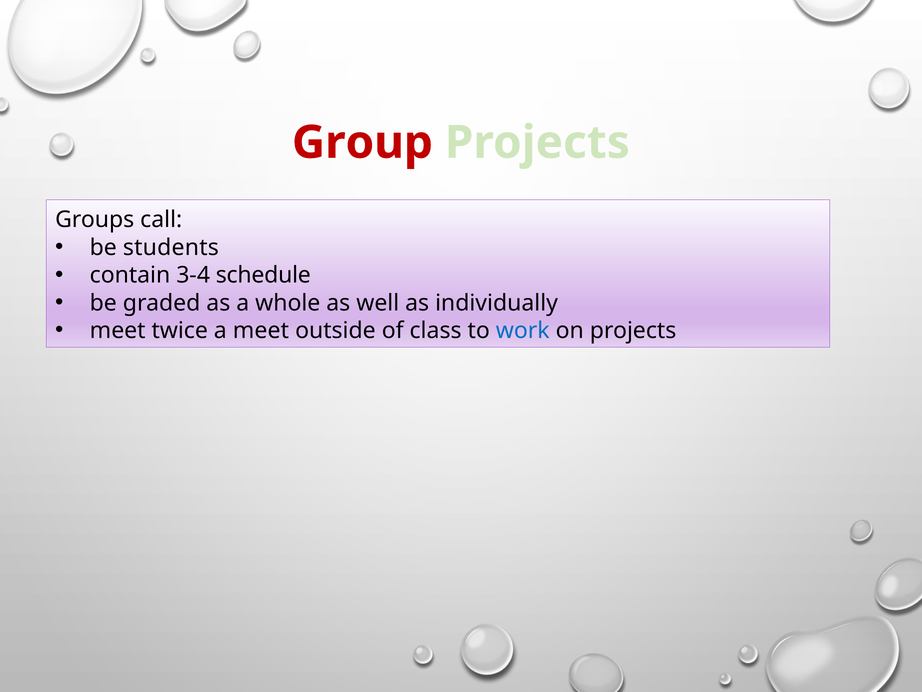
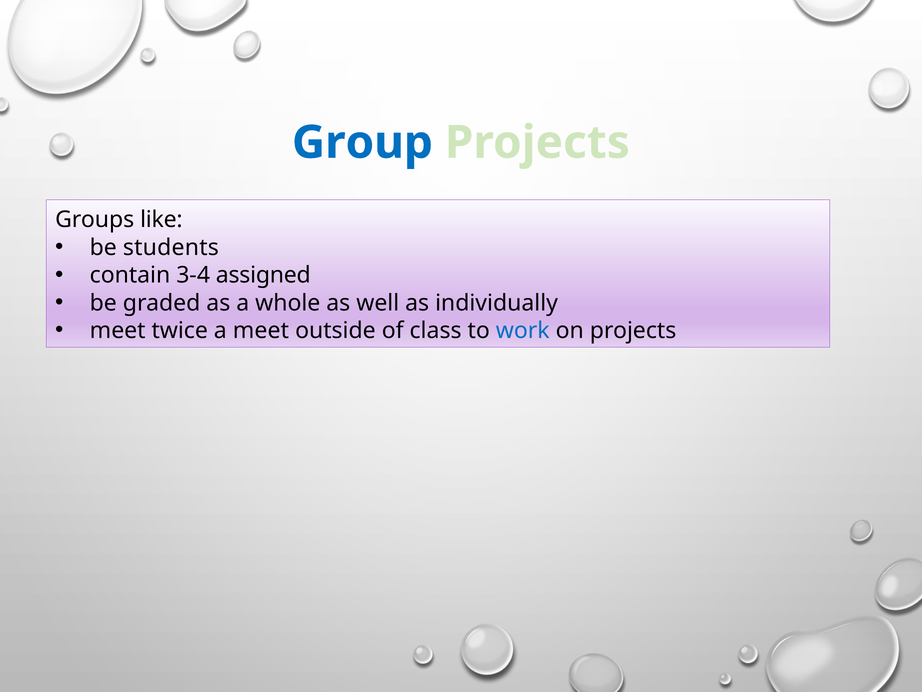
Group colour: red -> blue
call: call -> like
schedule: schedule -> assigned
